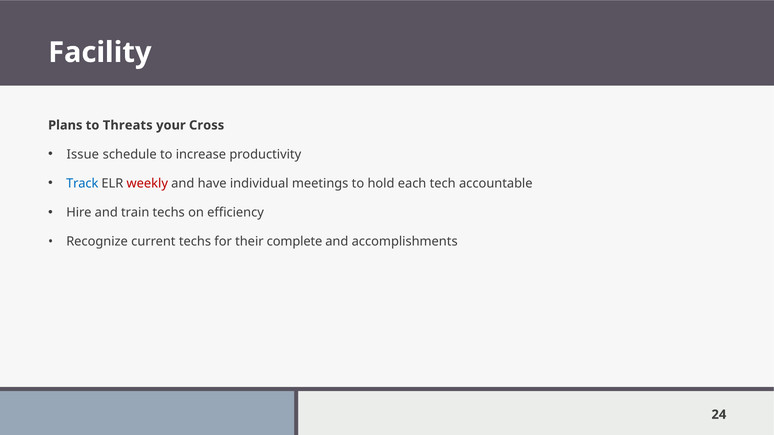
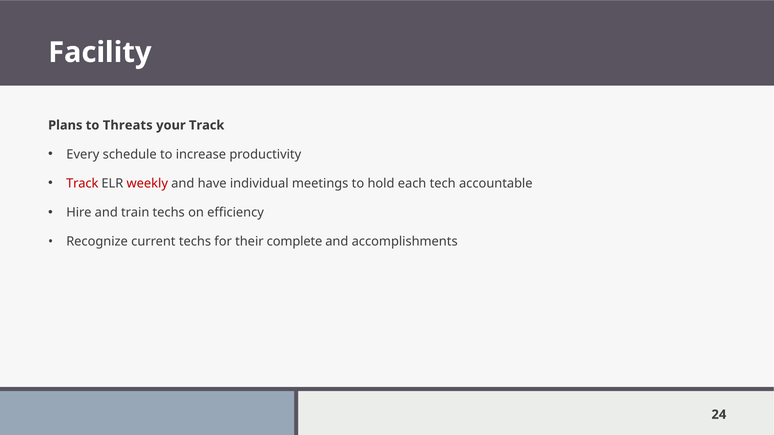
your Cross: Cross -> Track
Issue: Issue -> Every
Track at (82, 184) colour: blue -> red
